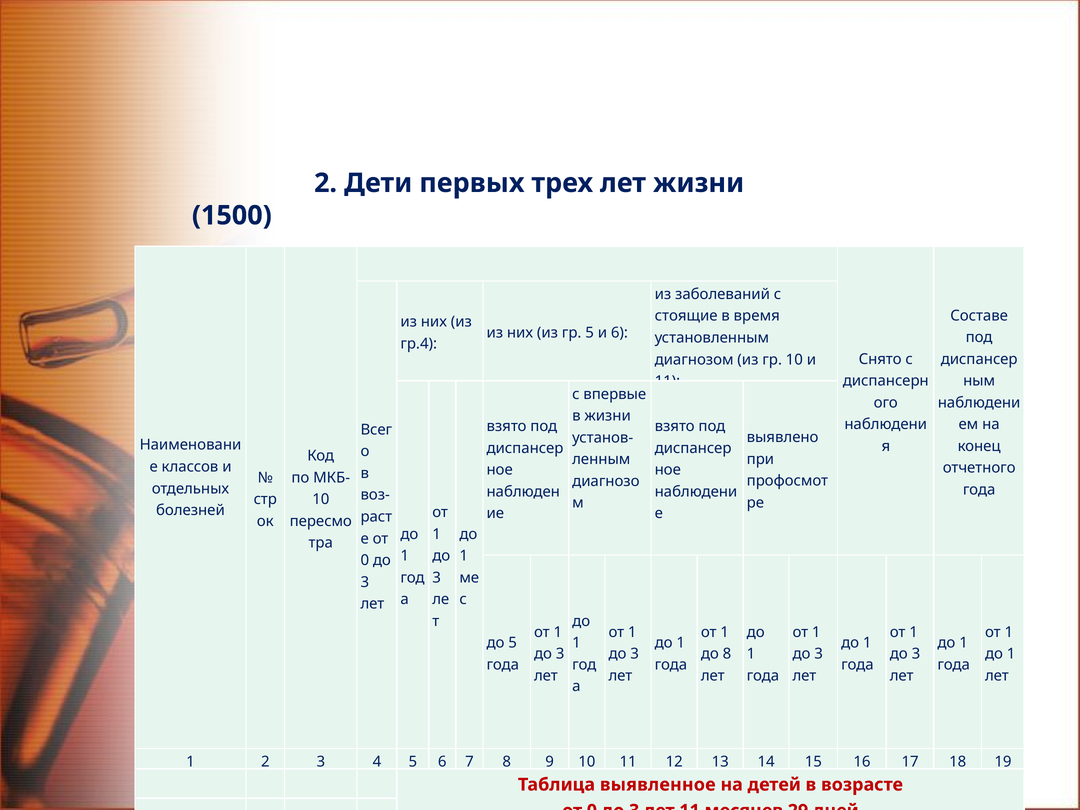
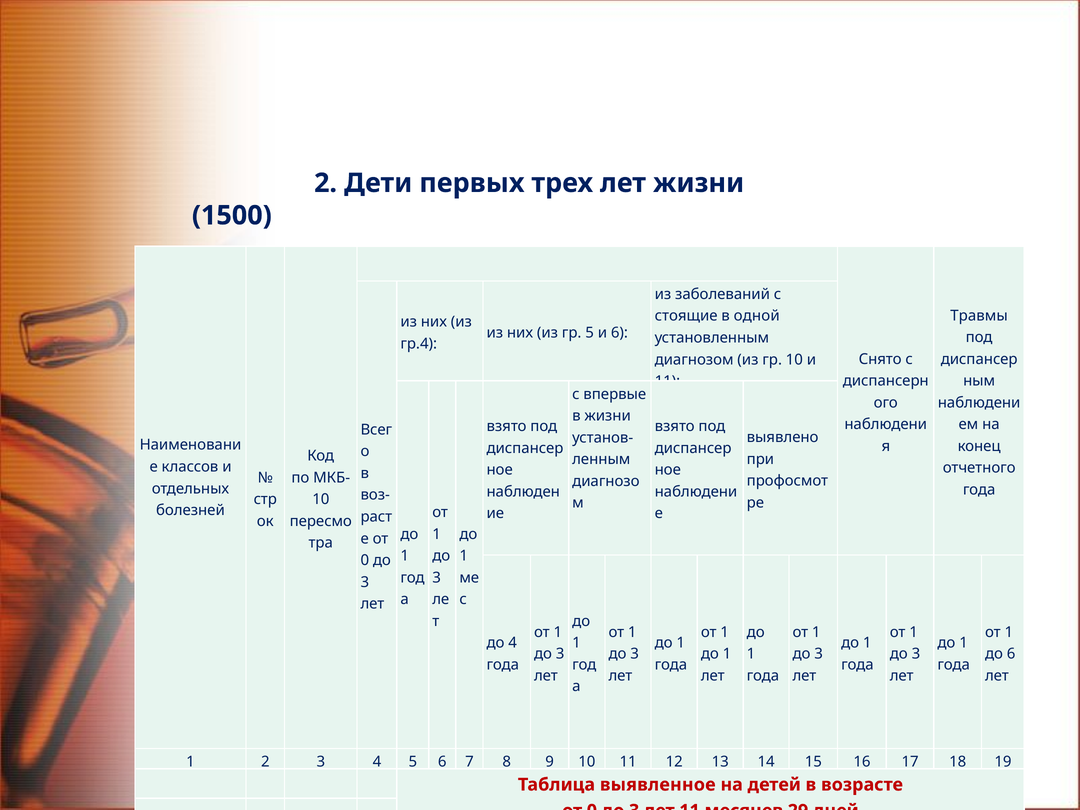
Составе: Составе -> Травмы
время: время -> одной
до 5: 5 -> 4
8 at (727, 654): 8 -> 1
1 at (1011, 654): 1 -> 6
